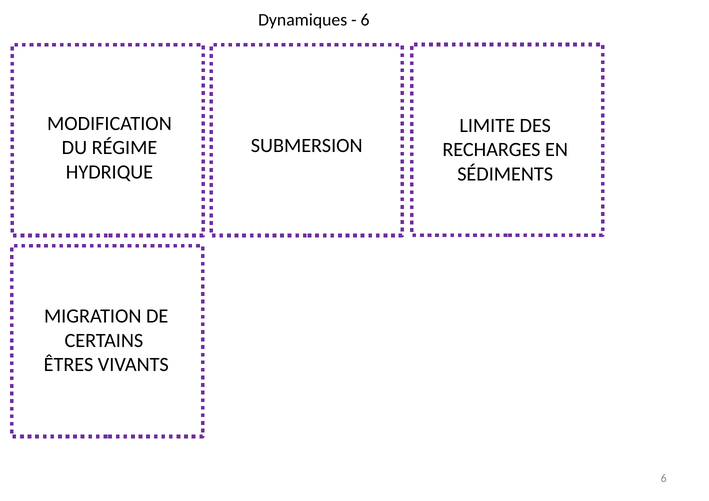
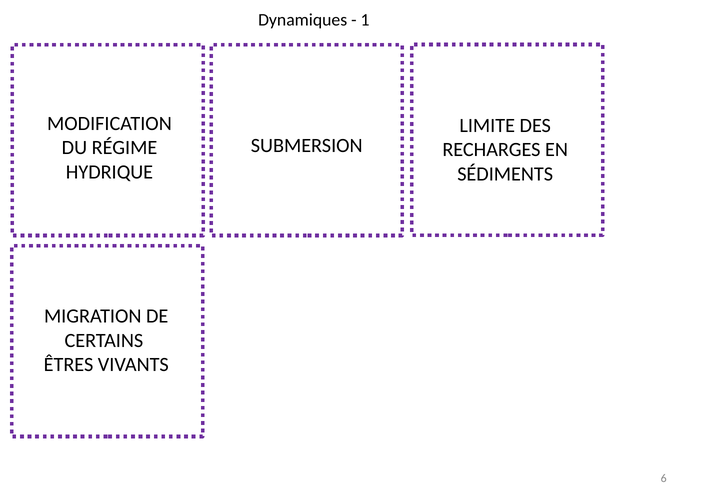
6 at (365, 20): 6 -> 1
